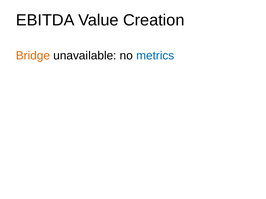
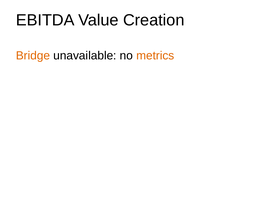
metrics colour: blue -> orange
